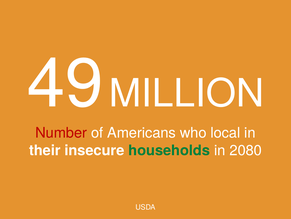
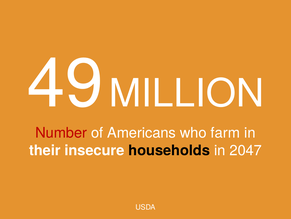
local: local -> farm
households colour: green -> black
2080: 2080 -> 2047
